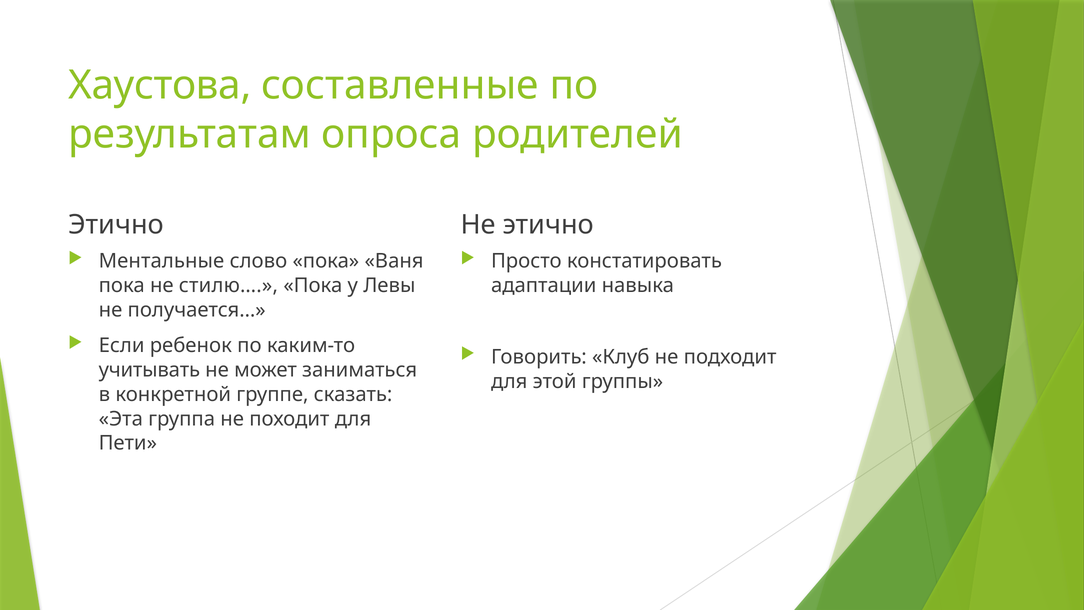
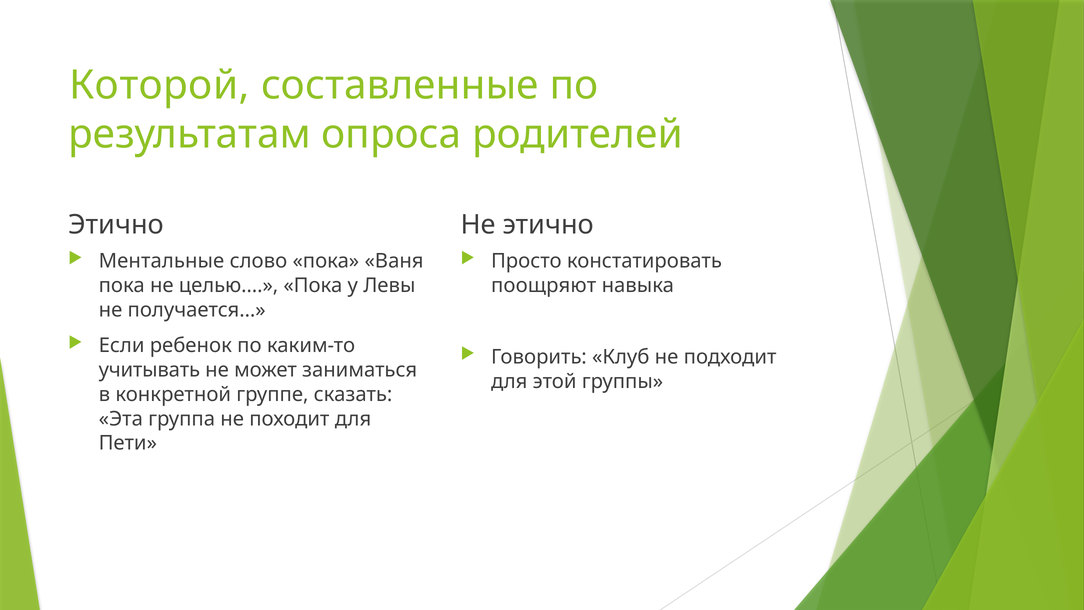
Хаустова: Хаустова -> Которой
стилю…: стилю… -> целью…
адаптации: адаптации -> поощряют
